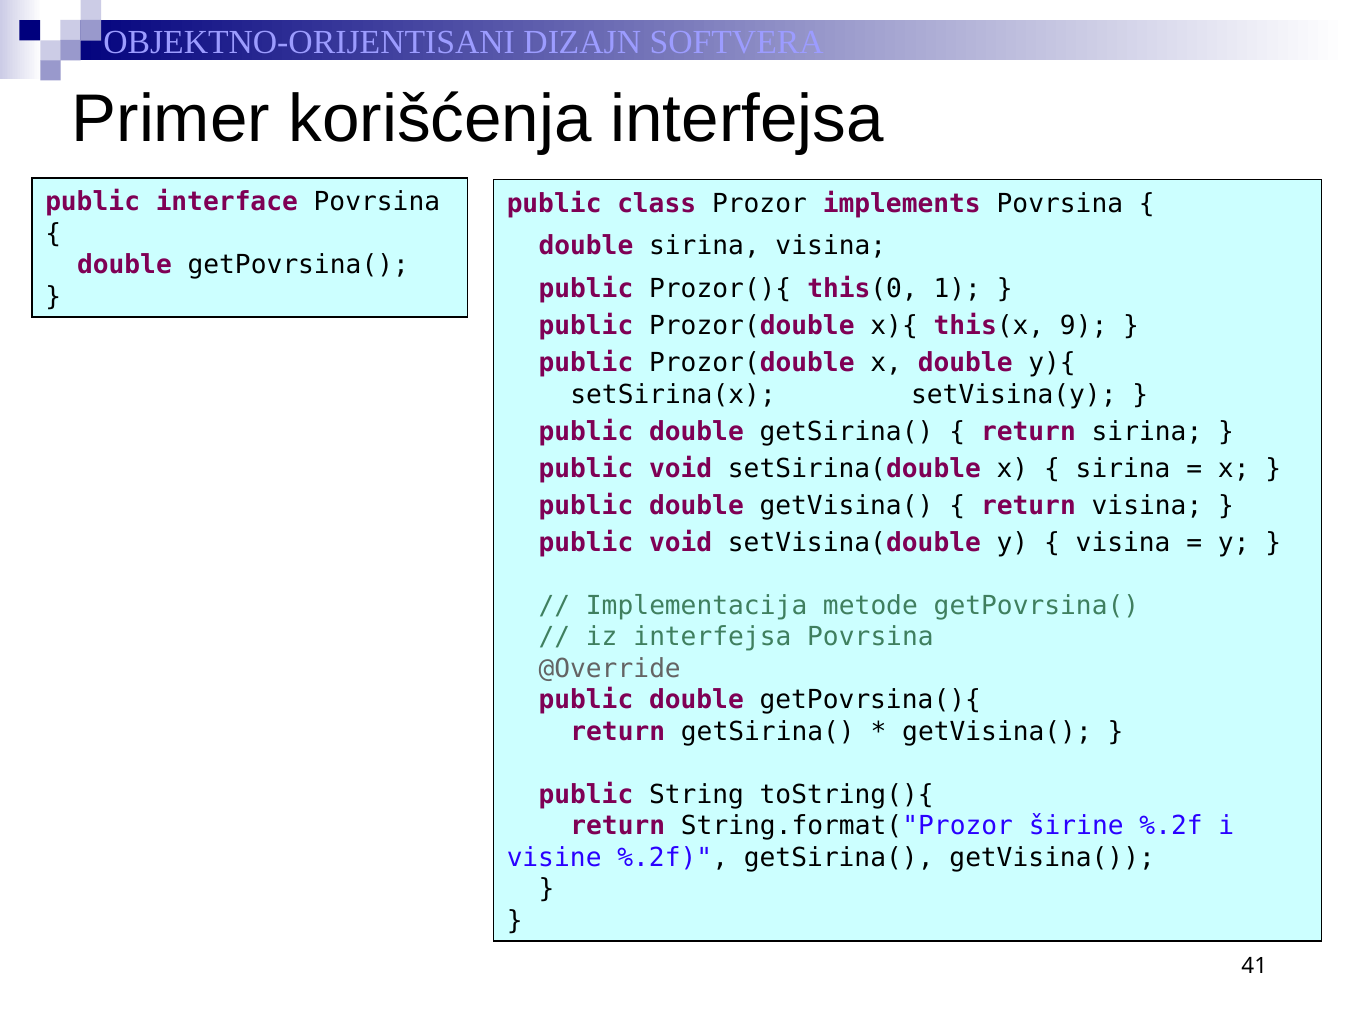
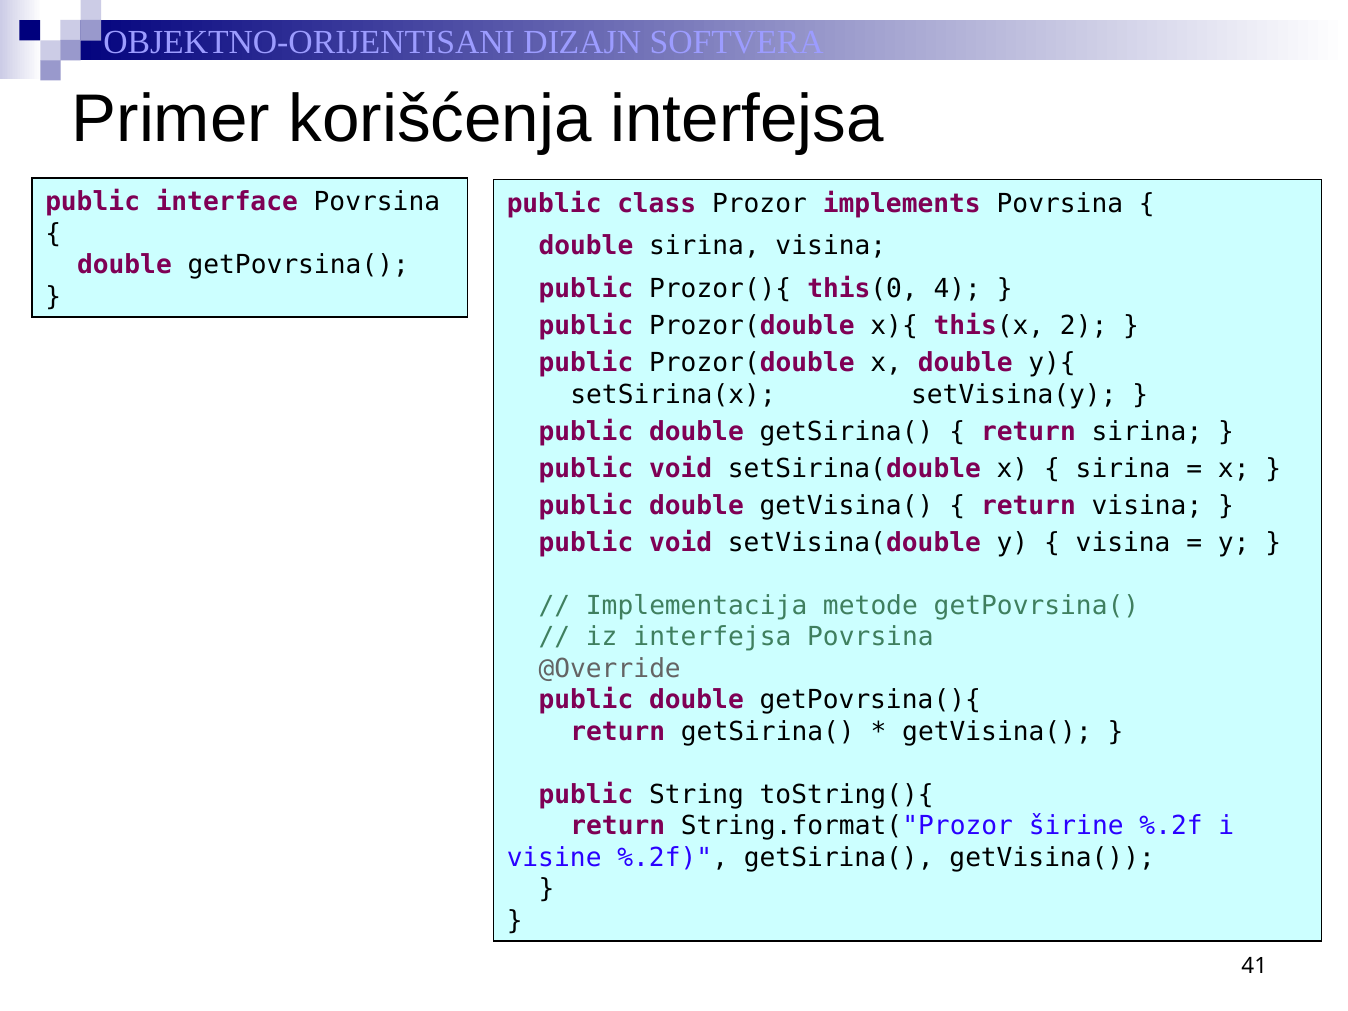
1: 1 -> 4
9: 9 -> 2
